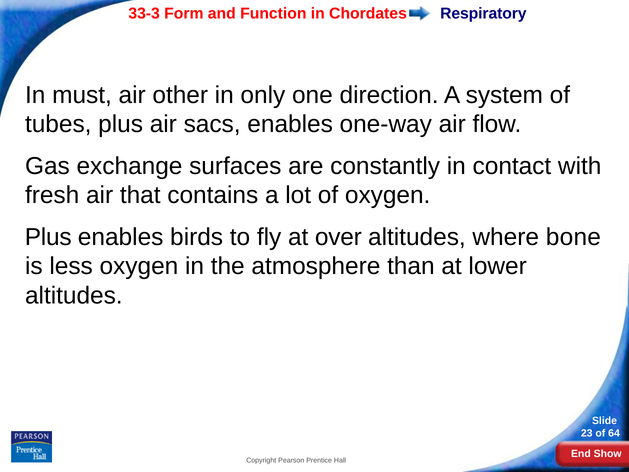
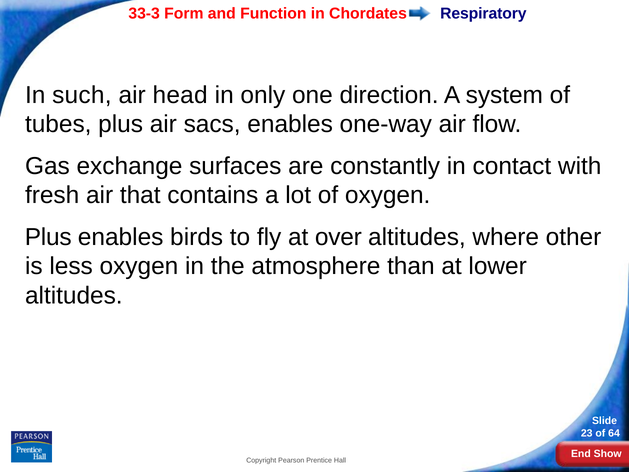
must: must -> such
other: other -> head
bone: bone -> other
